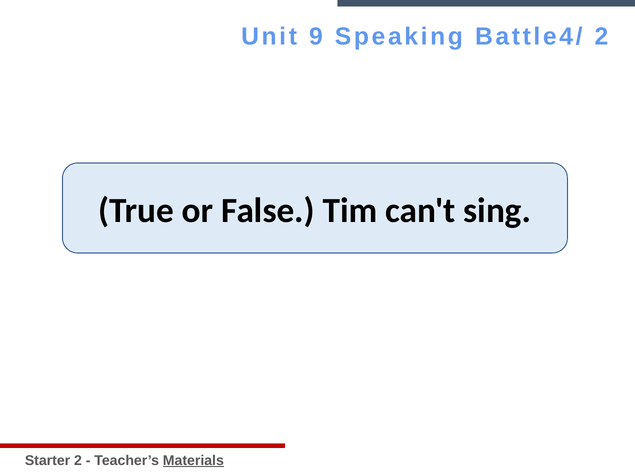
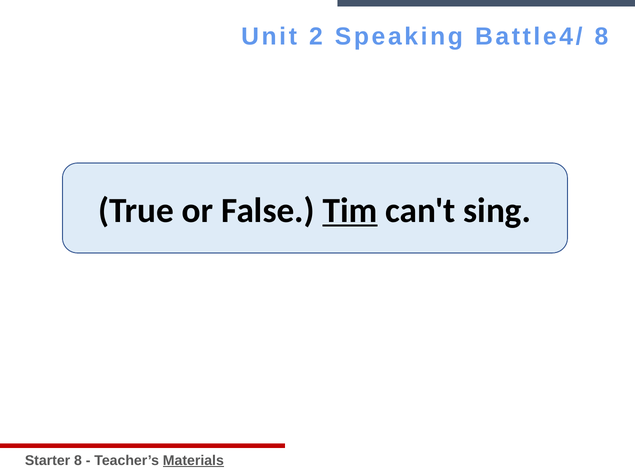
9: 9 -> 2
Battle4/ 2: 2 -> 8
Tim underline: none -> present
Starter 2: 2 -> 8
